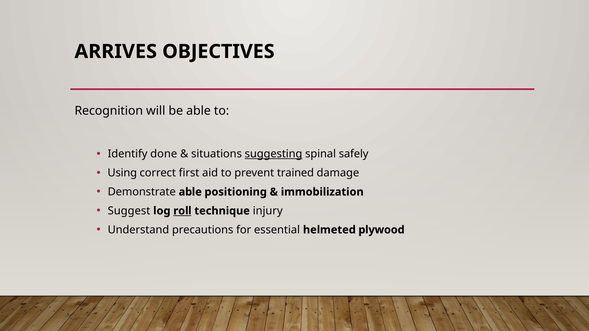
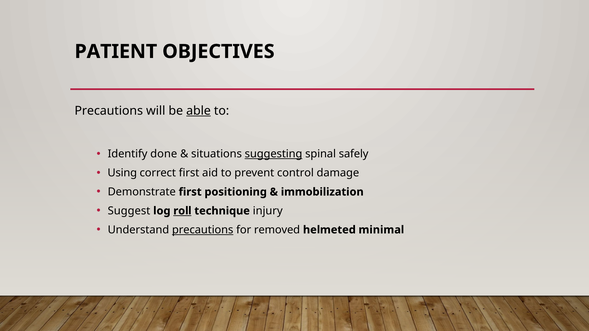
ARRIVES: ARRIVES -> PATIENT
Recognition at (109, 111): Recognition -> Precautions
able at (198, 111) underline: none -> present
trained: trained -> control
Demonstrate able: able -> first
precautions at (203, 230) underline: none -> present
essential: essential -> removed
plywood: plywood -> minimal
